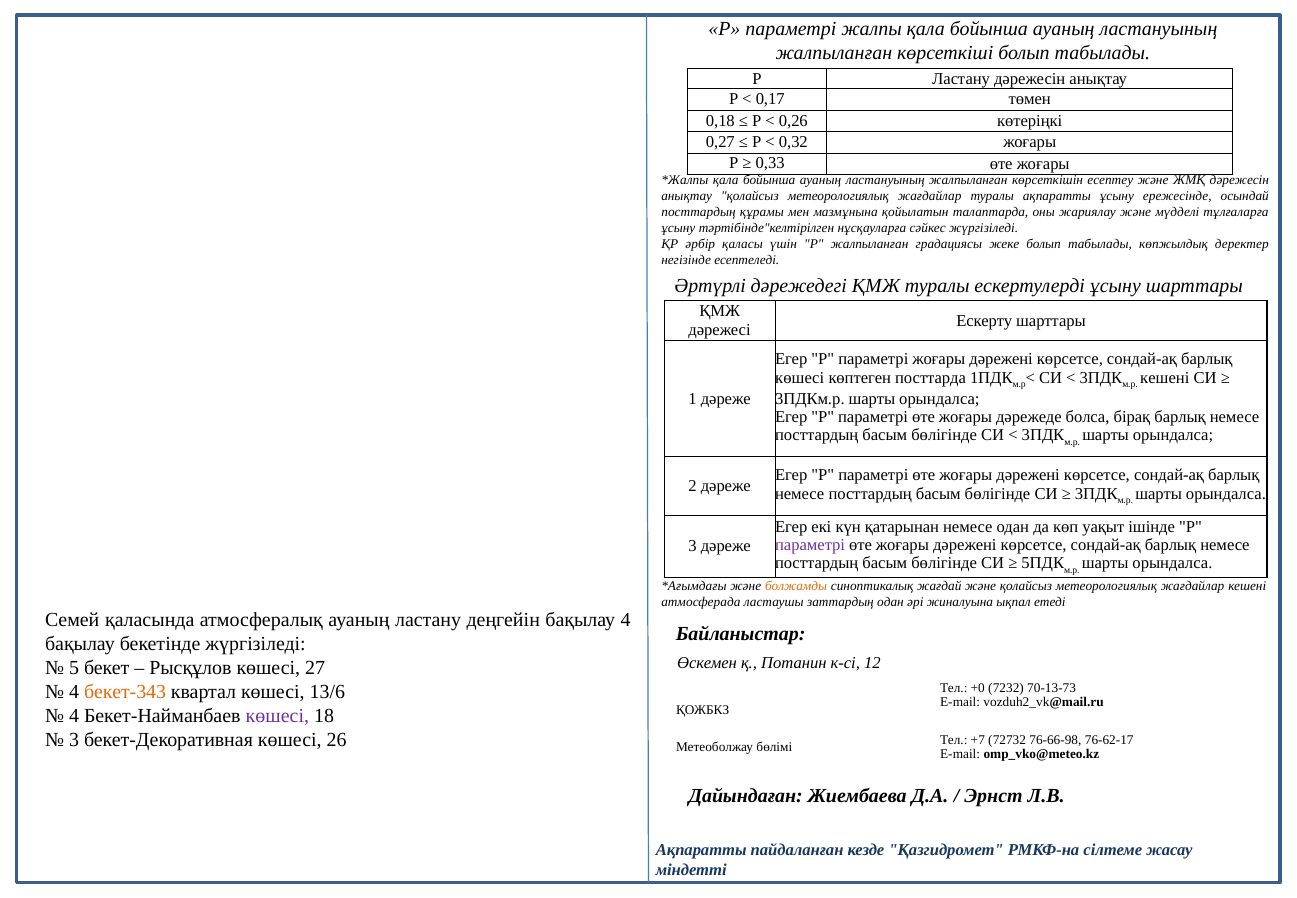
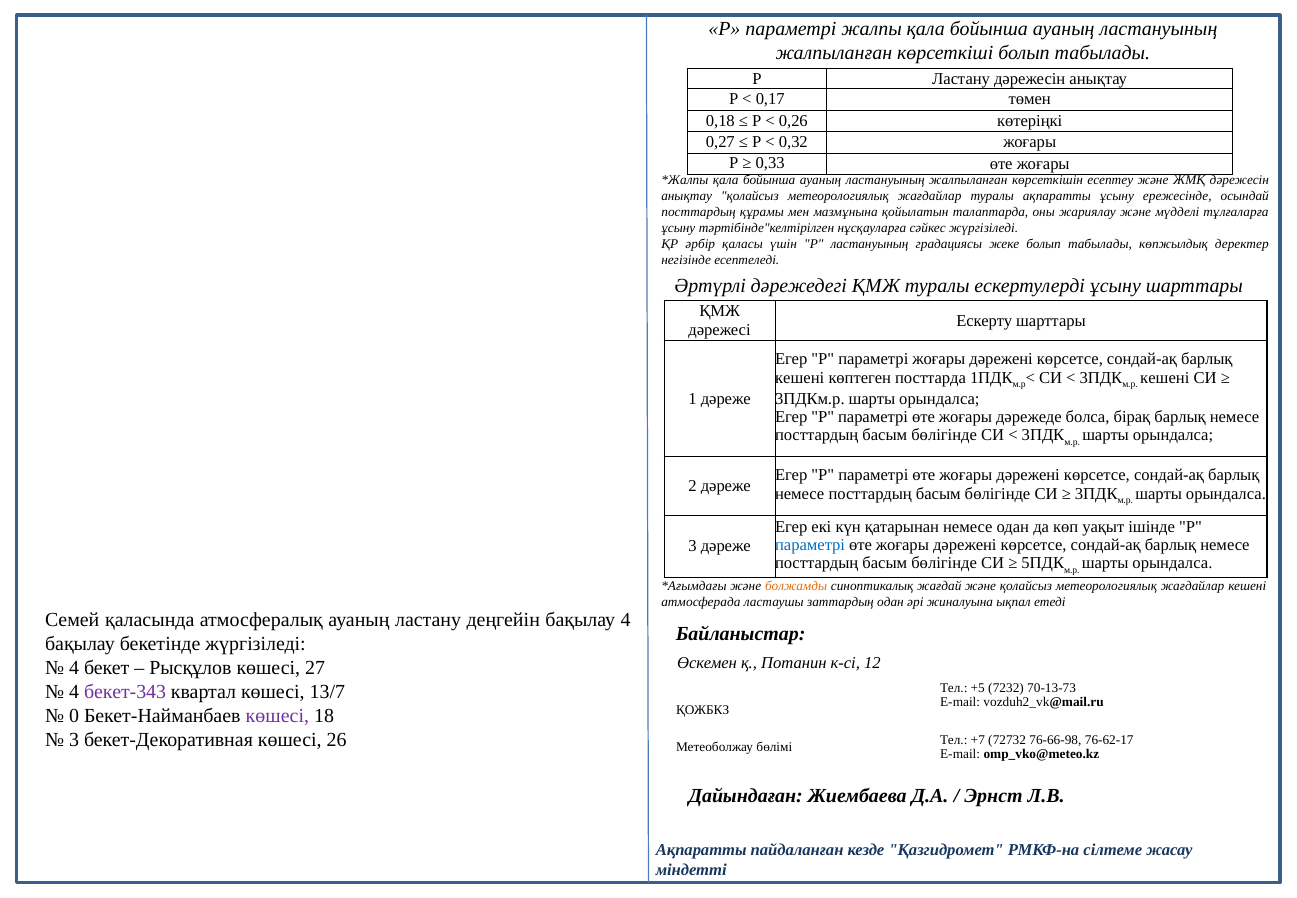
Р жалпыланған: жалпыланған -> ластануының
көшесі at (800, 378): көшесі -> кешені
параметрі at (810, 545) colour: purple -> blue
5 at (74, 668): 5 -> 4
+0: +0 -> +5
бекет-343 colour: orange -> purple
13/6: 13/6 -> 13/7
4 at (74, 716): 4 -> 0
